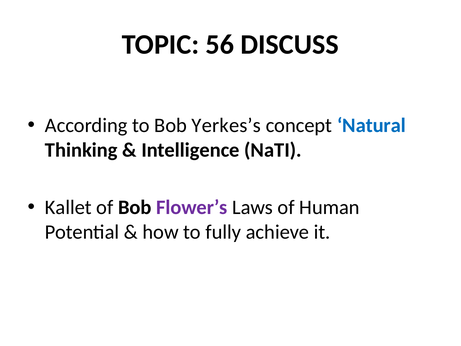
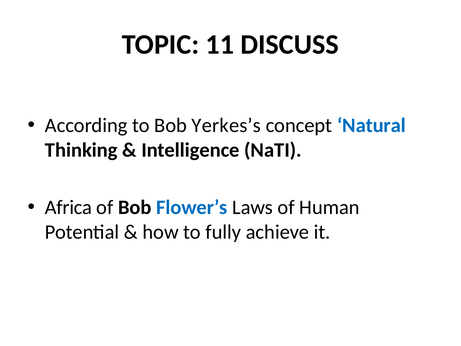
56: 56 -> 11
Kallet: Kallet -> Africa
Flower’s colour: purple -> blue
